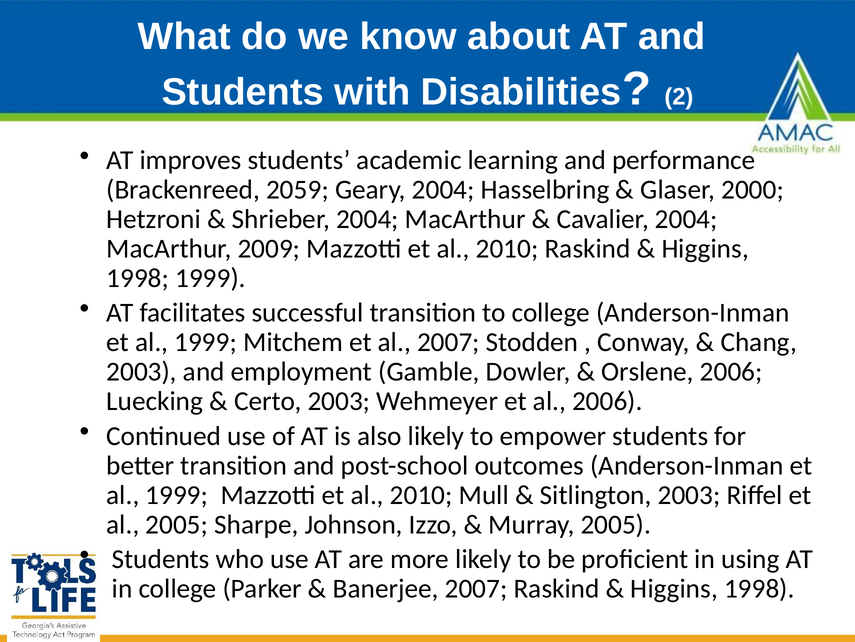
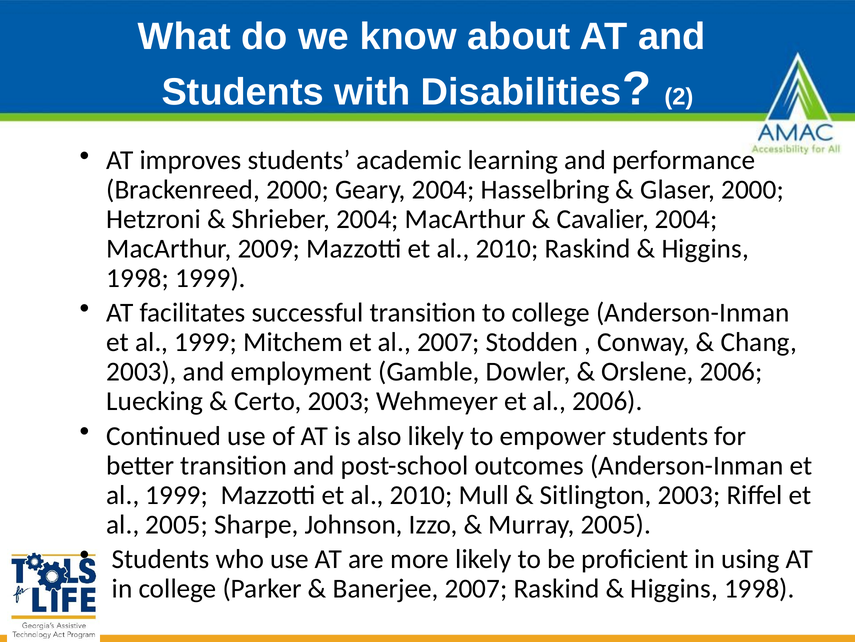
Brackenreed 2059: 2059 -> 2000
